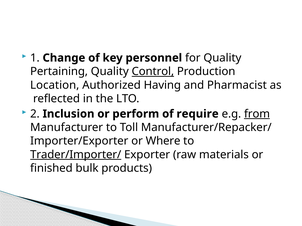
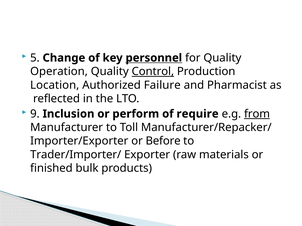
1: 1 -> 5
personnel underline: none -> present
Pertaining: Pertaining -> Operation
Having: Having -> Failure
2: 2 -> 9
Where: Where -> Before
Trader/Importer/ underline: present -> none
